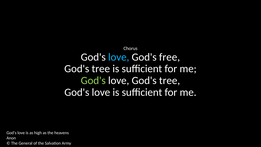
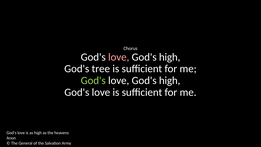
love at (119, 57) colour: light blue -> pink
free at (170, 57): free -> high
tree at (170, 80): tree -> high
